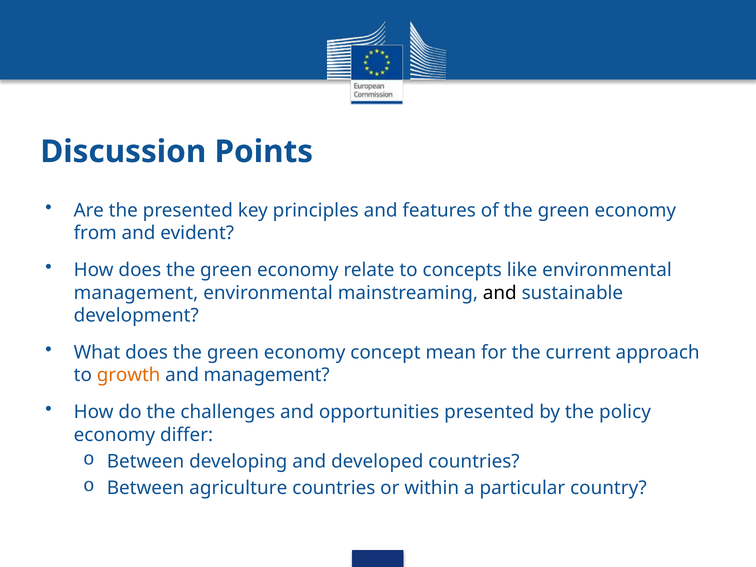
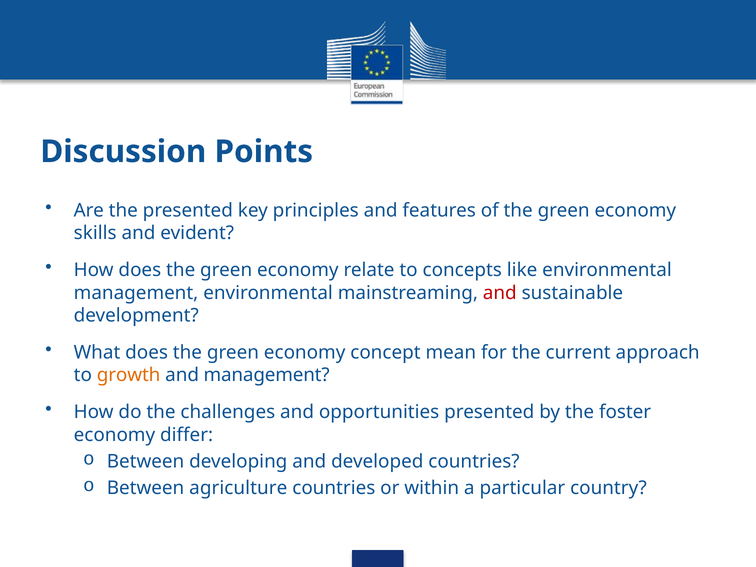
from: from -> skills
and at (500, 293) colour: black -> red
policy: policy -> foster
